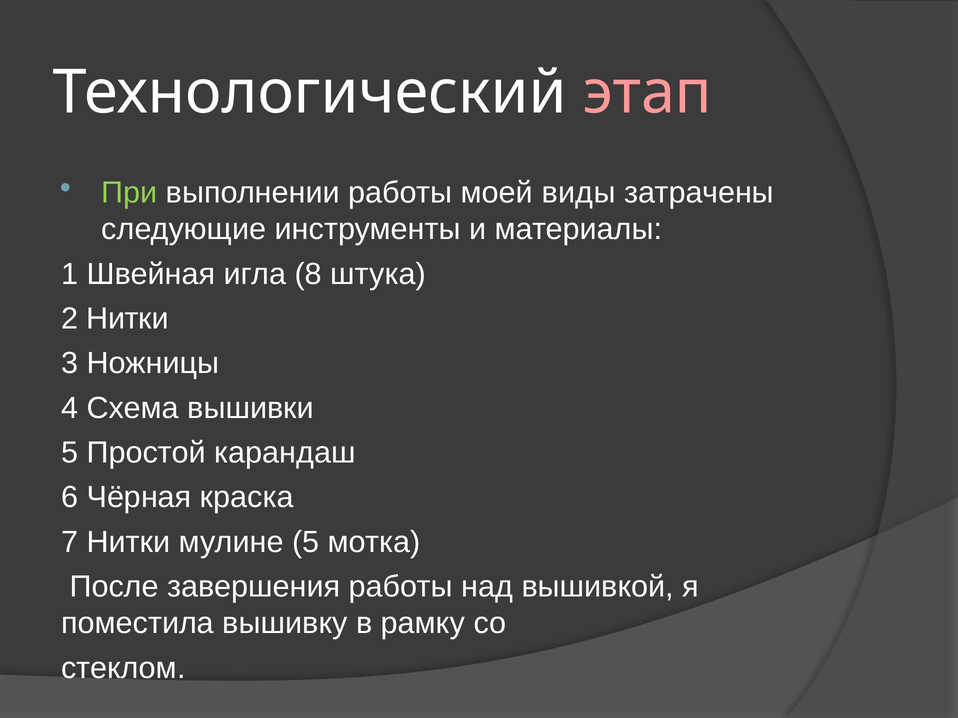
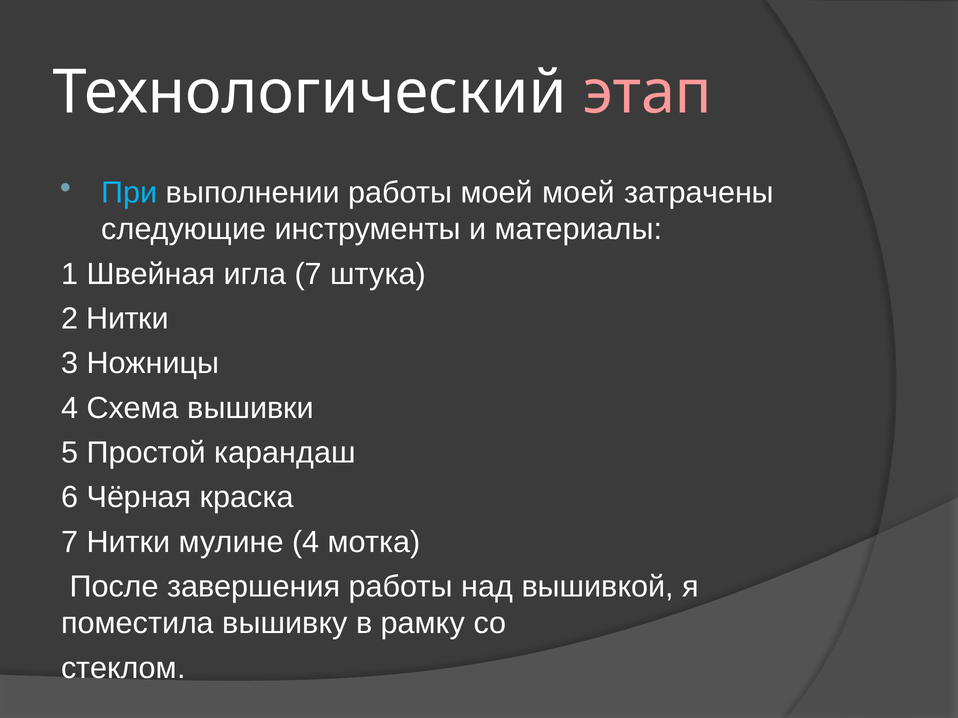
При colour: light green -> light blue
моей виды: виды -> моей
игла 8: 8 -> 7
мулине 5: 5 -> 4
